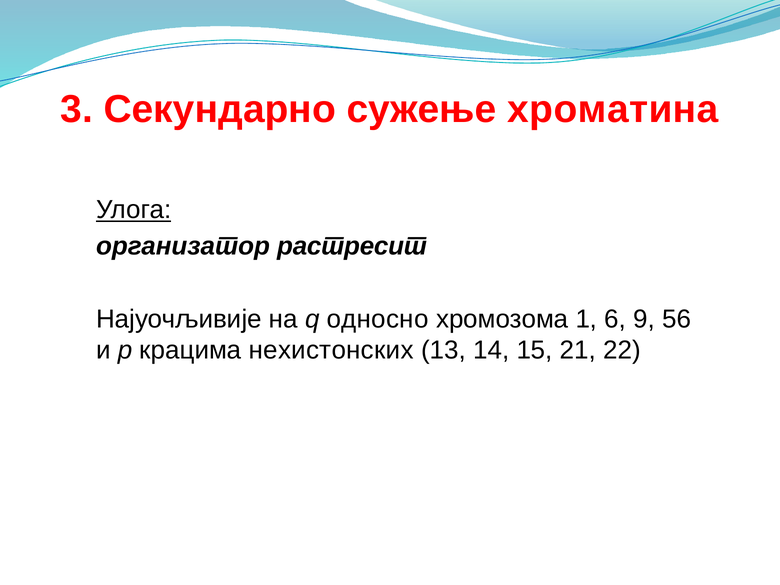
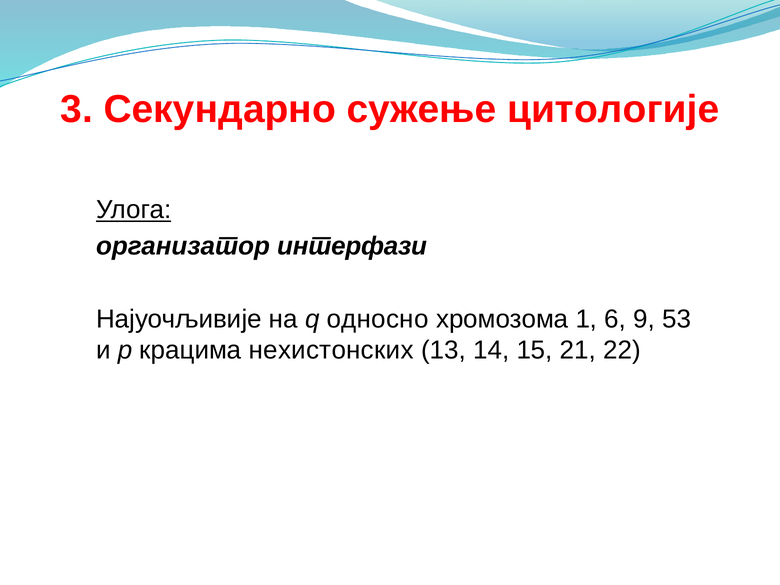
хроматина: хроматина -> цитологије
растресит: растресит -> интерфази
56: 56 -> 53
